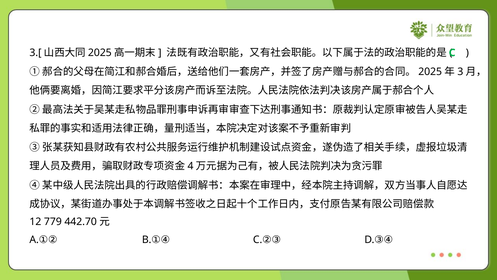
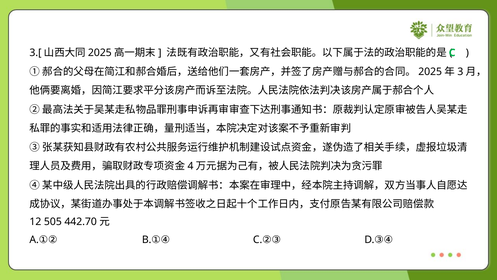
779: 779 -> 505
